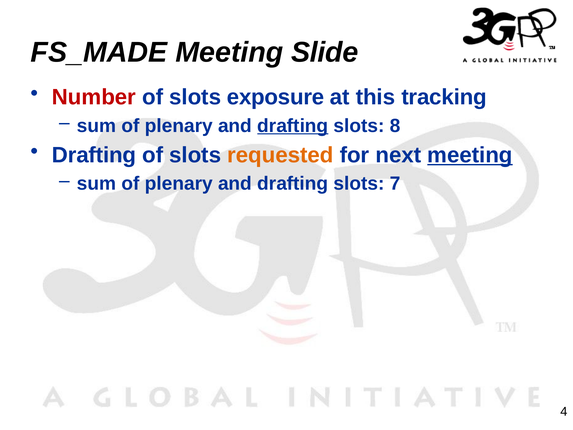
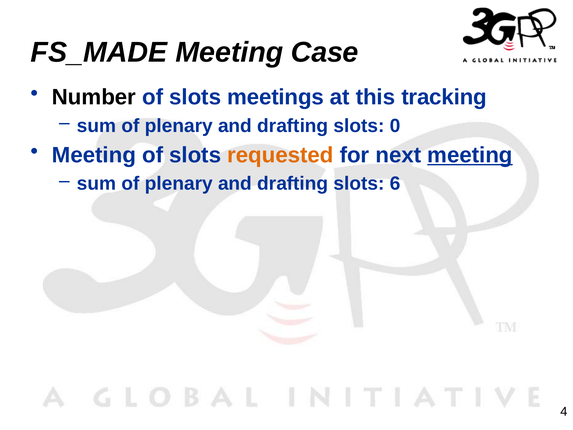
Slide: Slide -> Case
Number colour: red -> black
exposure: exposure -> meetings
drafting at (293, 126) underline: present -> none
8: 8 -> 0
Drafting at (94, 155): Drafting -> Meeting
7: 7 -> 6
